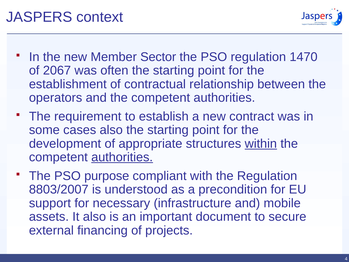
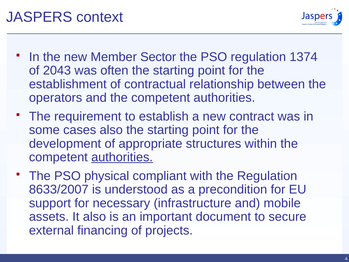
1470: 1470 -> 1374
2067: 2067 -> 2043
within underline: present -> none
purpose: purpose -> physical
8803/2007: 8803/2007 -> 8633/2007
